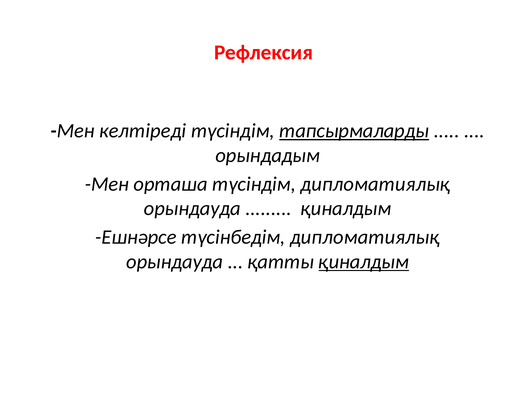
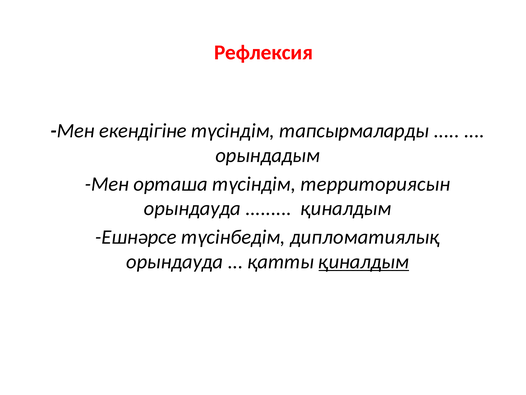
келтіреді: келтіреді -> екендігіне
тапсырмаларды underline: present -> none
түсіндім дипломатиялық: дипломатиялық -> территориясын
